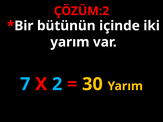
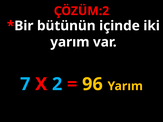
30: 30 -> 96
